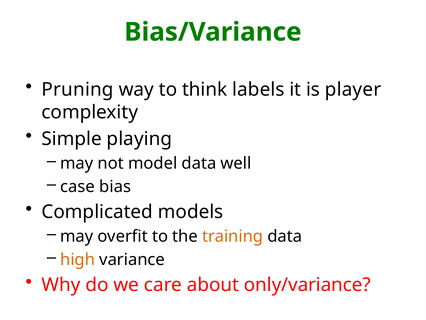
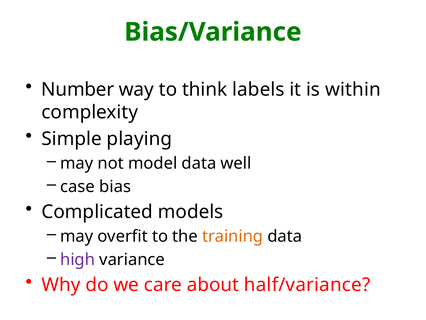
Pruning: Pruning -> Number
player: player -> within
high colour: orange -> purple
only/variance: only/variance -> half/variance
